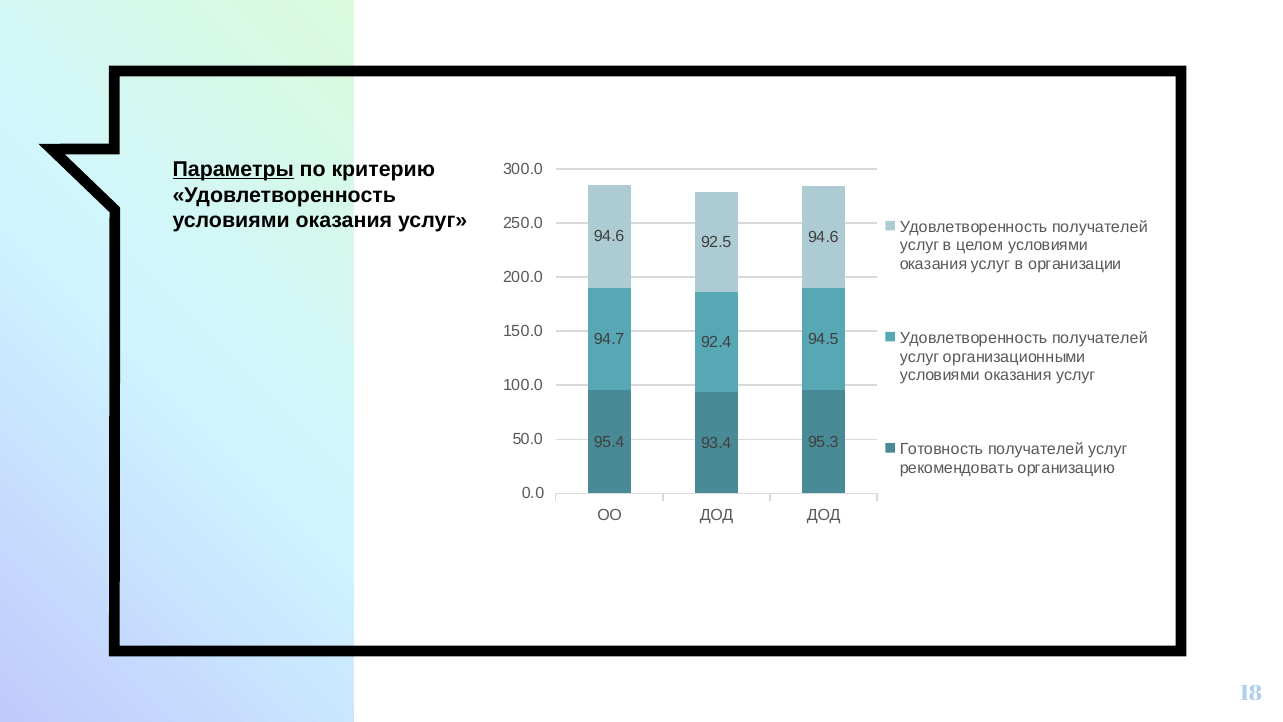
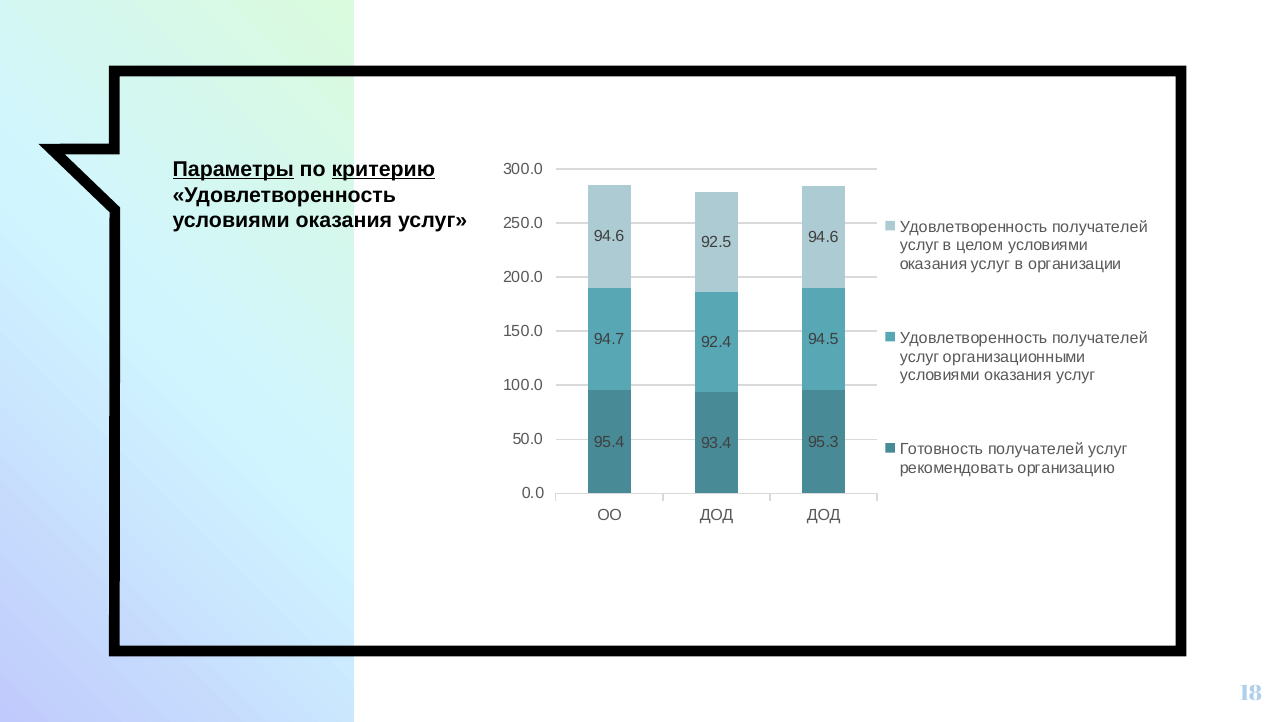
критерию underline: none -> present
